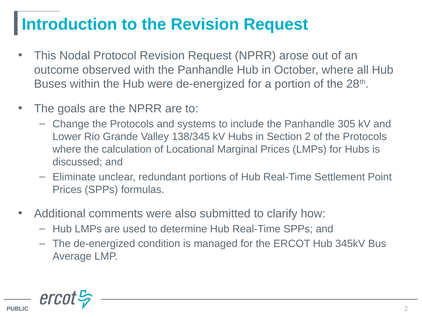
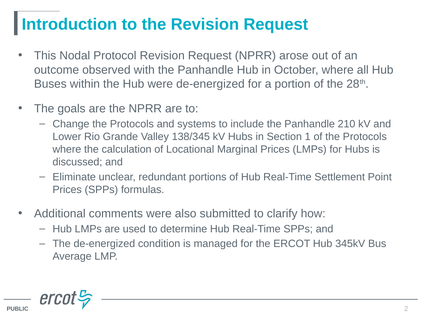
305: 305 -> 210
Section 2: 2 -> 1
